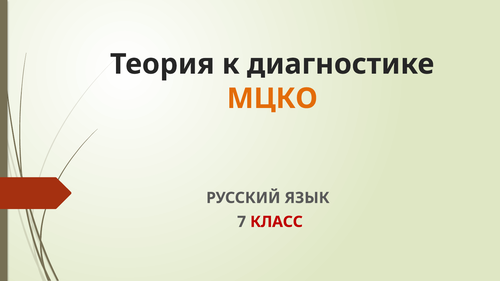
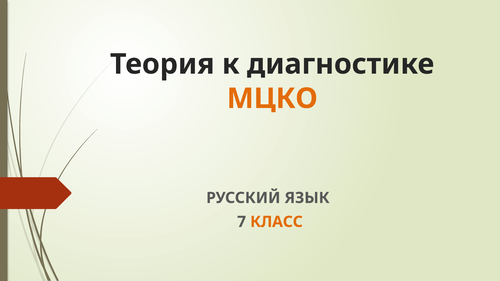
КЛАСС colour: red -> orange
